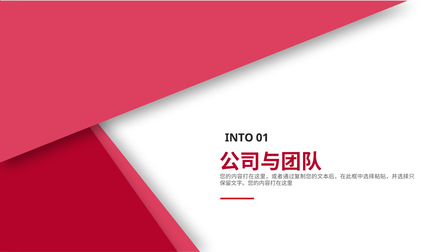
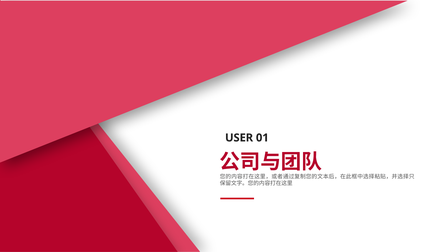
INTO: INTO -> USER
